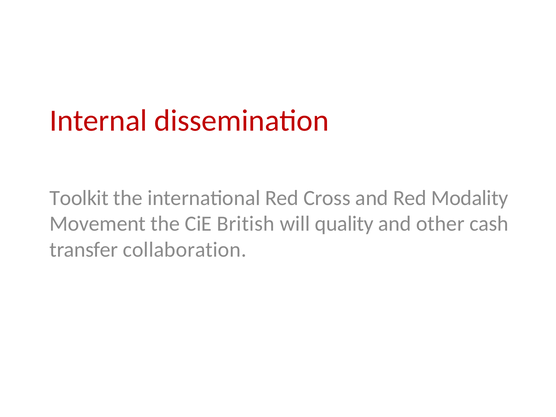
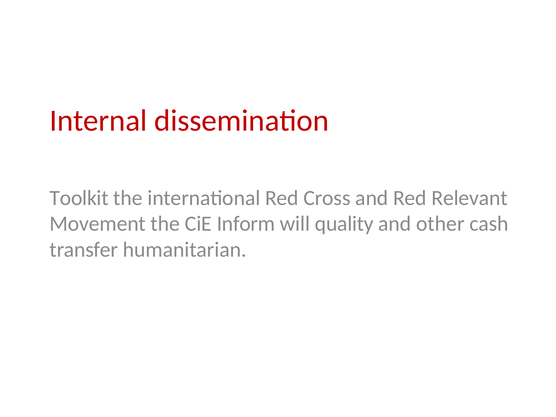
Modality: Modality -> Relevant
British: British -> Inform
collaboration: collaboration -> humanitarian
